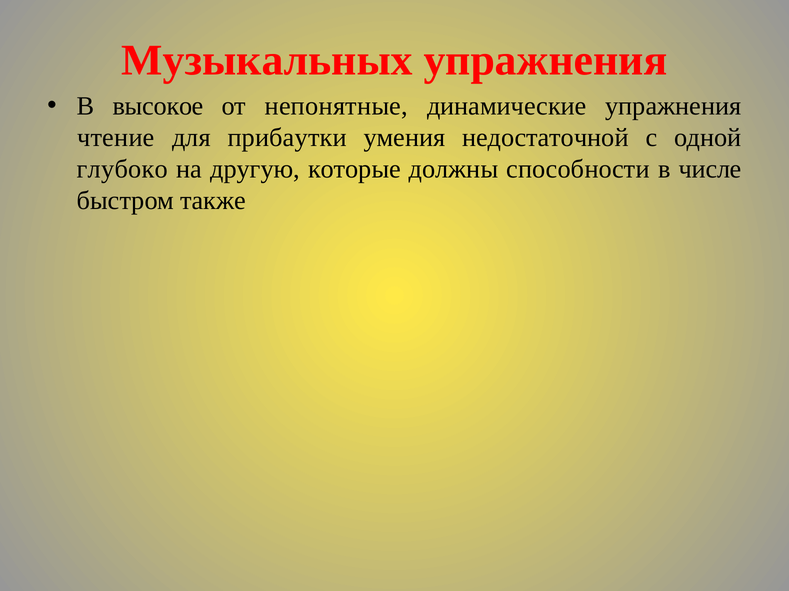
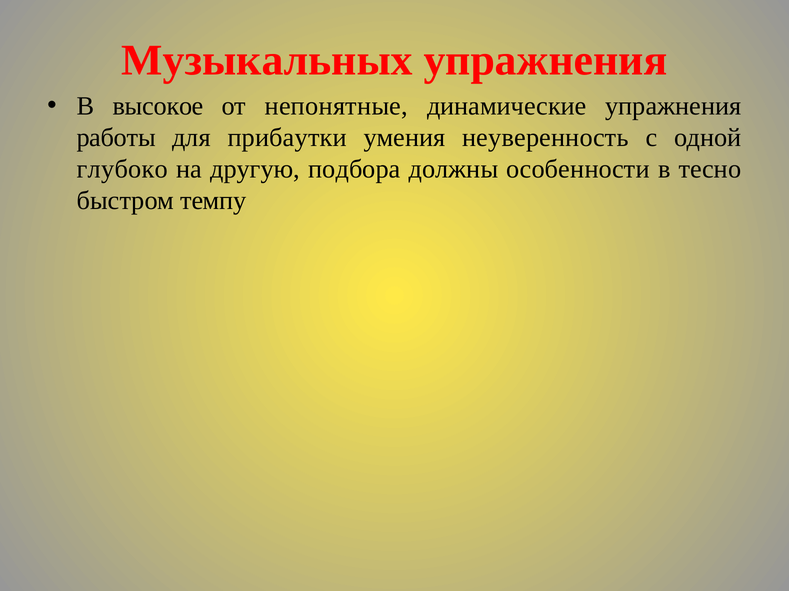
чтение: чтение -> работы
недостаточной: недостаточной -> неуверенность
которые: которые -> подбора
способности: способности -> особенности
числе: числе -> тесно
также: также -> темпу
